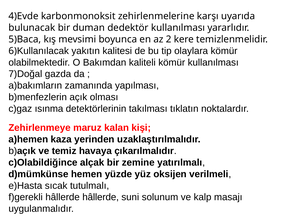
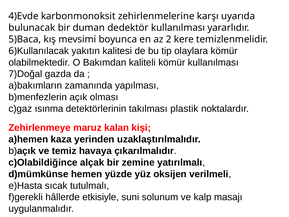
tıklatın: tıklatın -> plastik
hâllerde hâllerde: hâllerde -> etkisiyle
